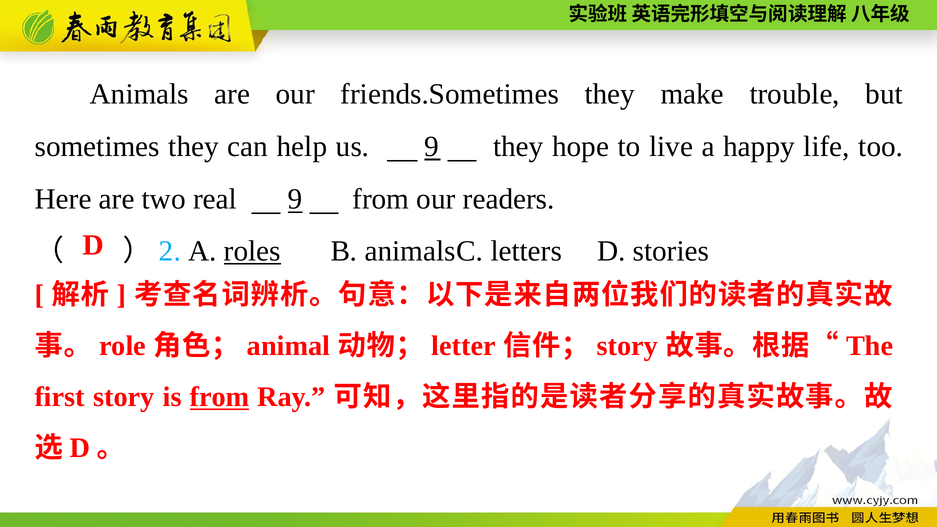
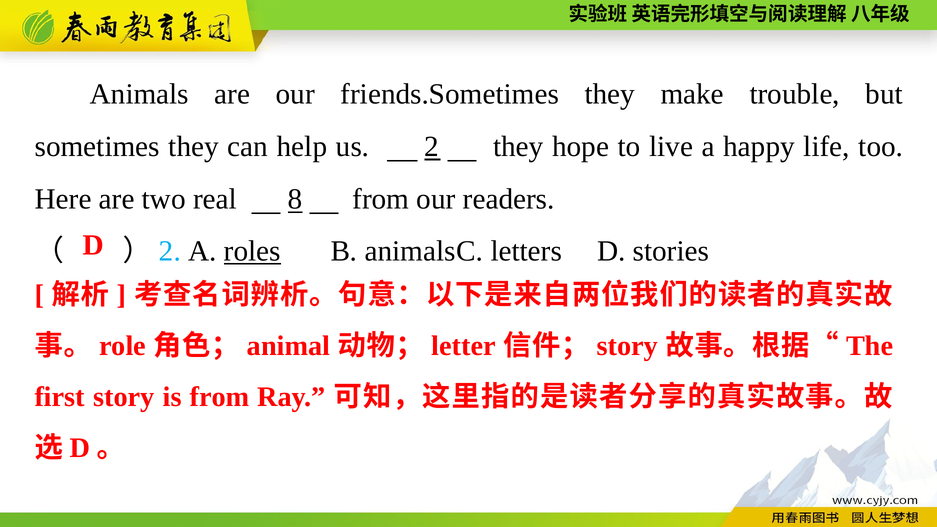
us 9: 9 -> 2
real 9: 9 -> 8
from at (219, 397) underline: present -> none
